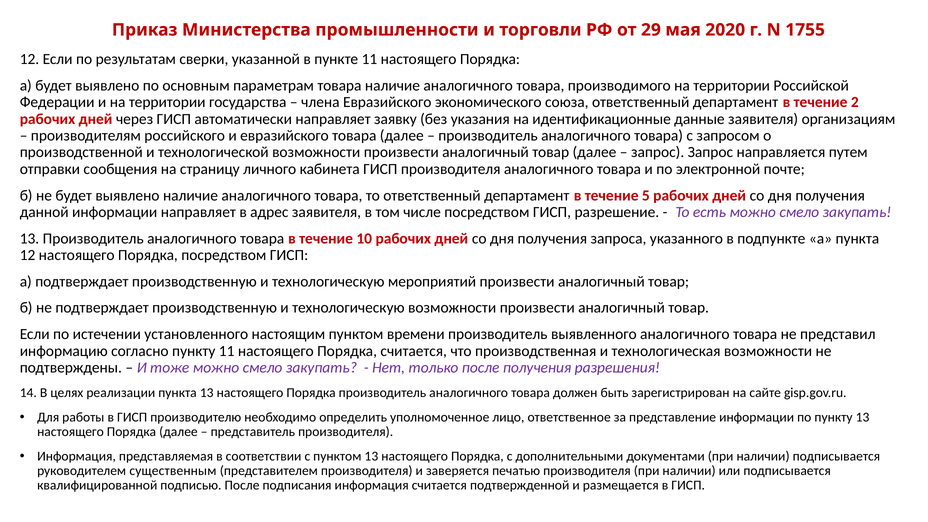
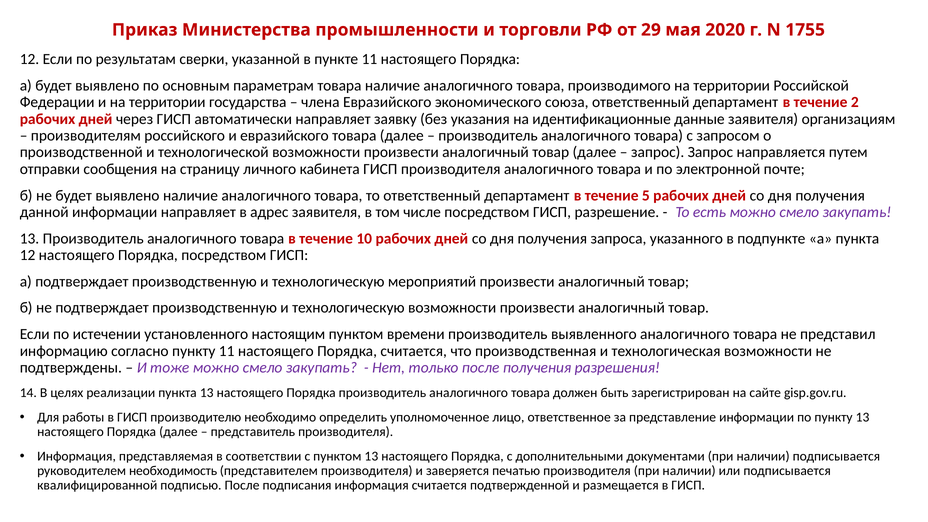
существенным: существенным -> необходимость
